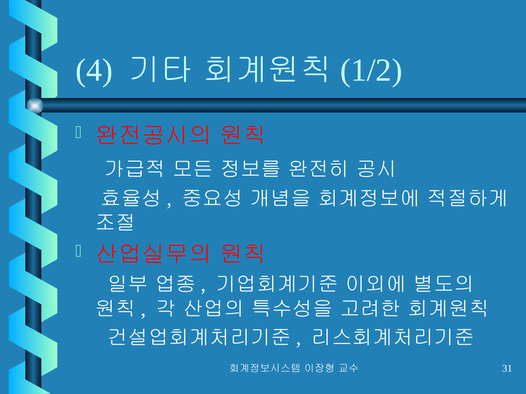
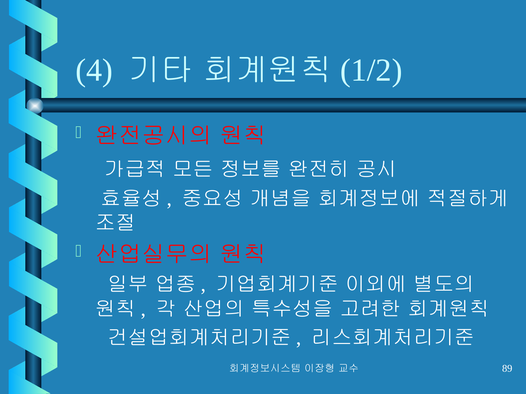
31: 31 -> 89
